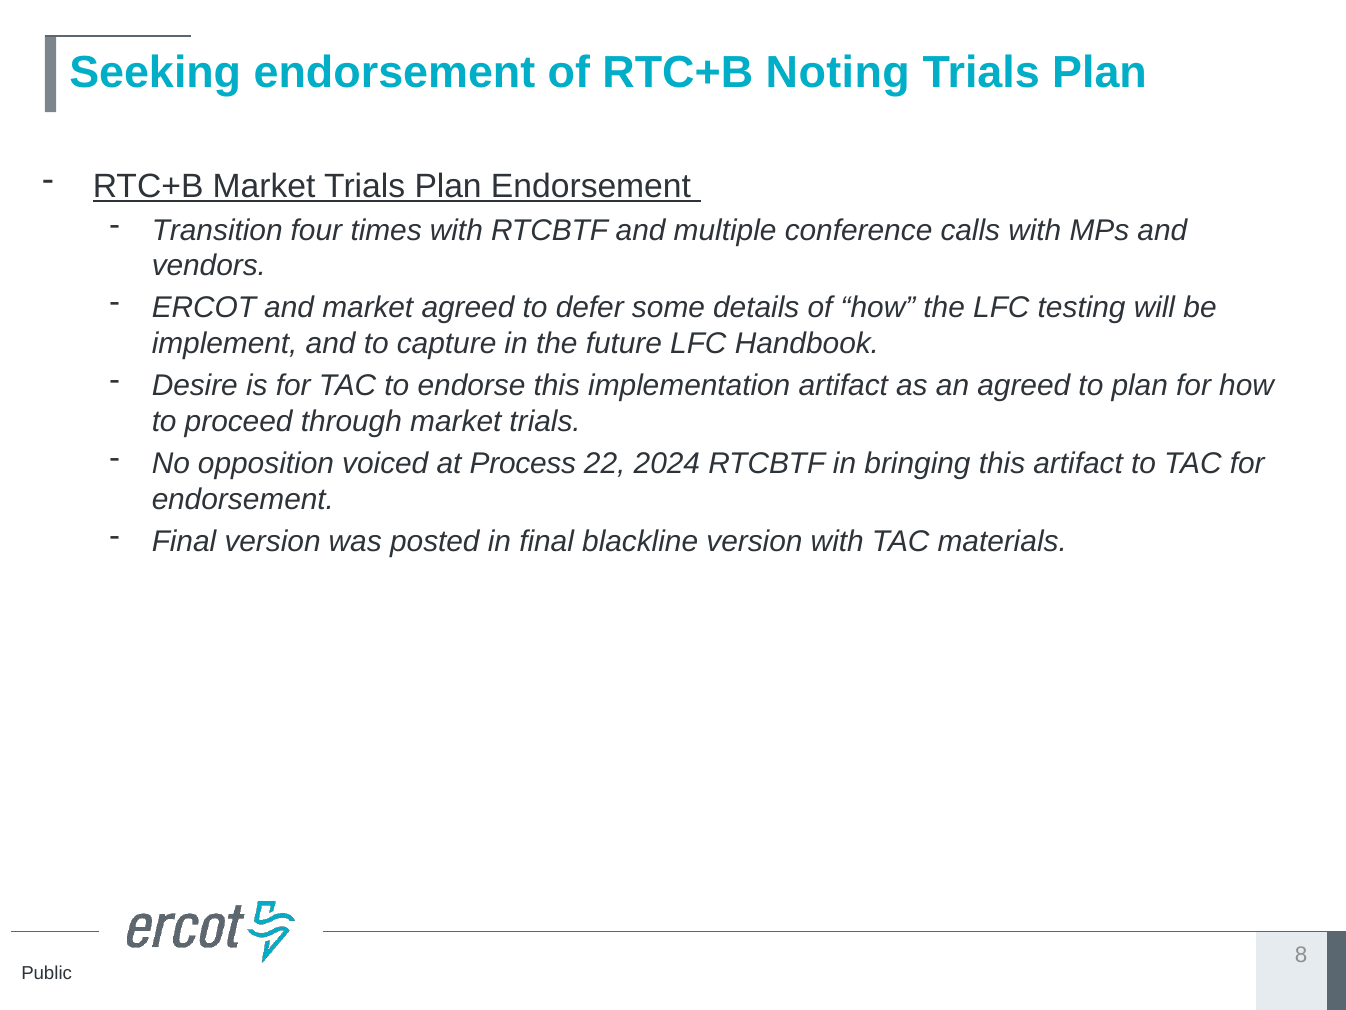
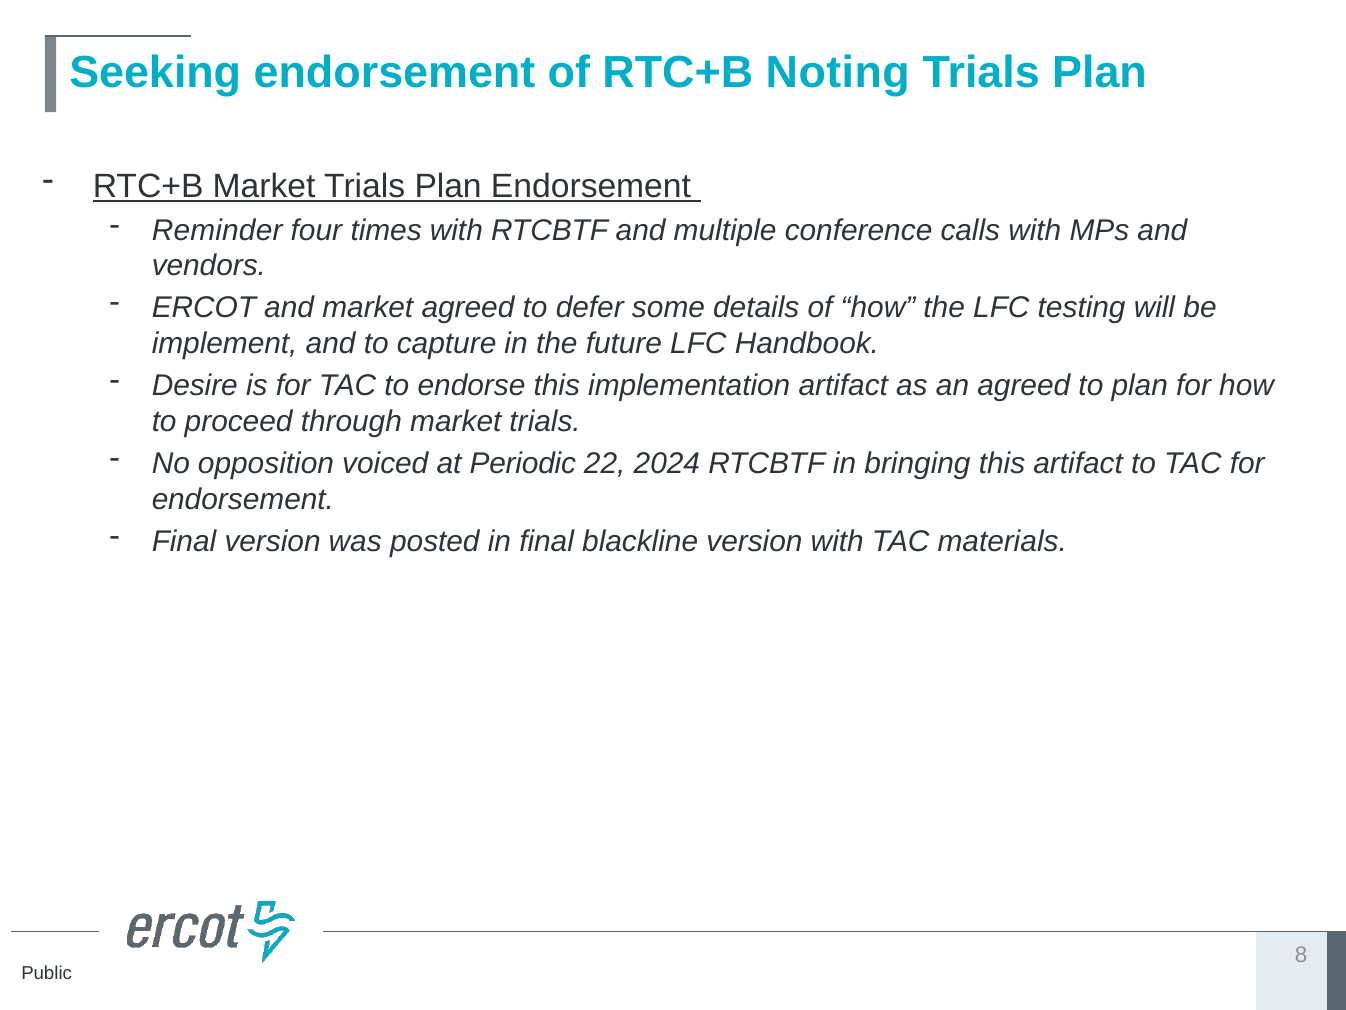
Transition: Transition -> Reminder
Process: Process -> Periodic
